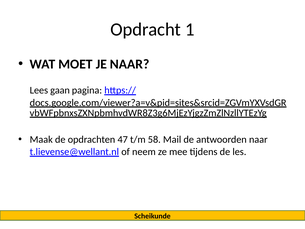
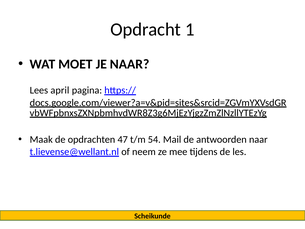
gaan: gaan -> april
58: 58 -> 54
